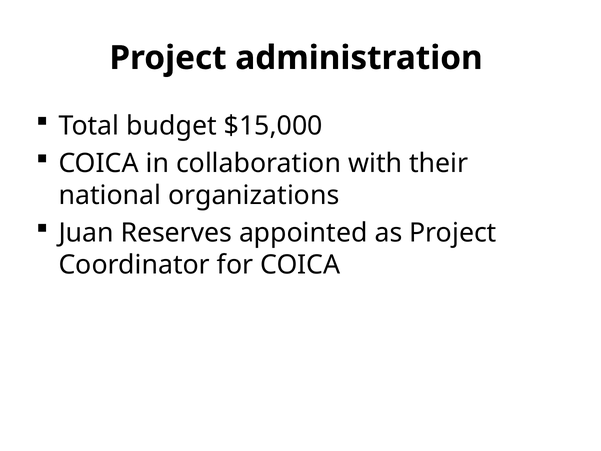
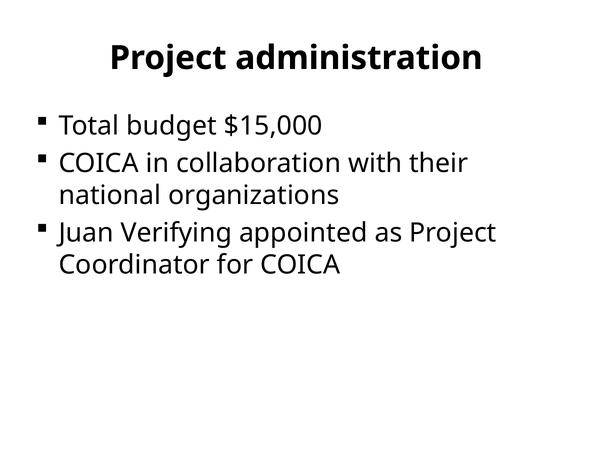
Reserves: Reserves -> Verifying
